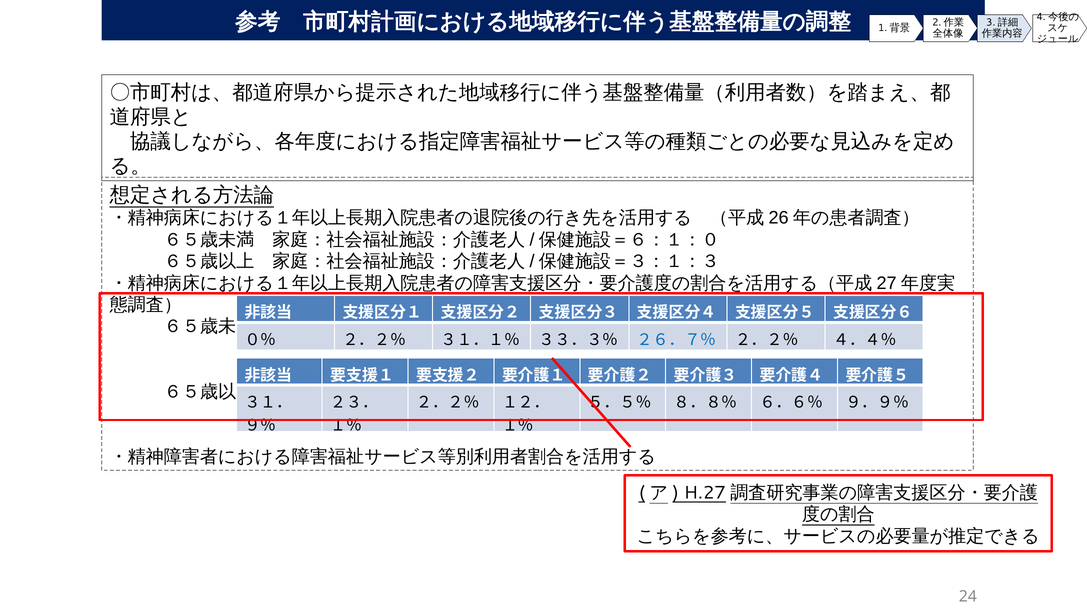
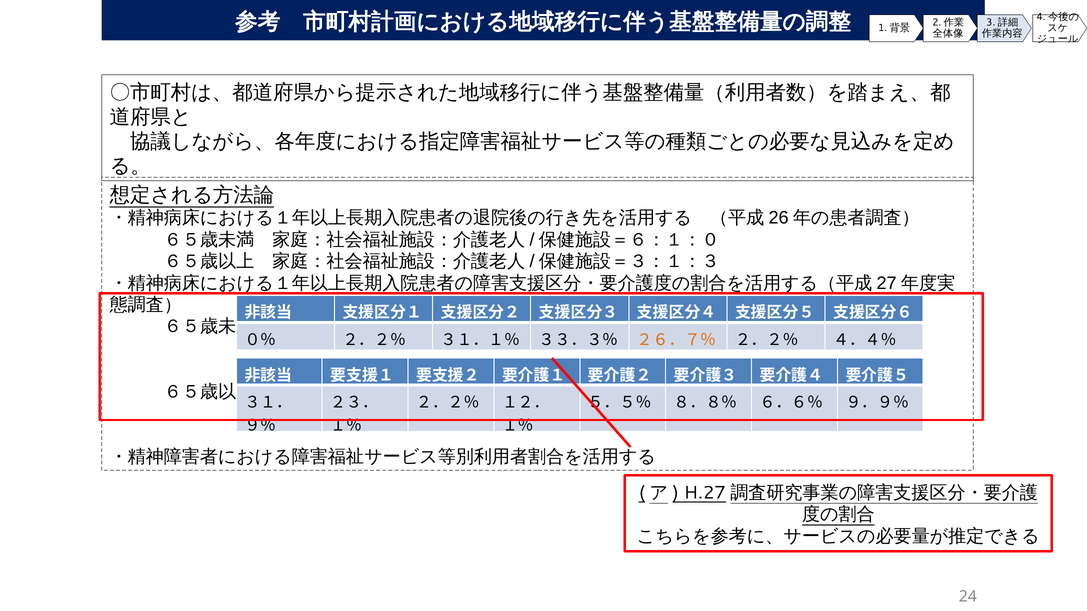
２６．７％ colour: blue -> orange
